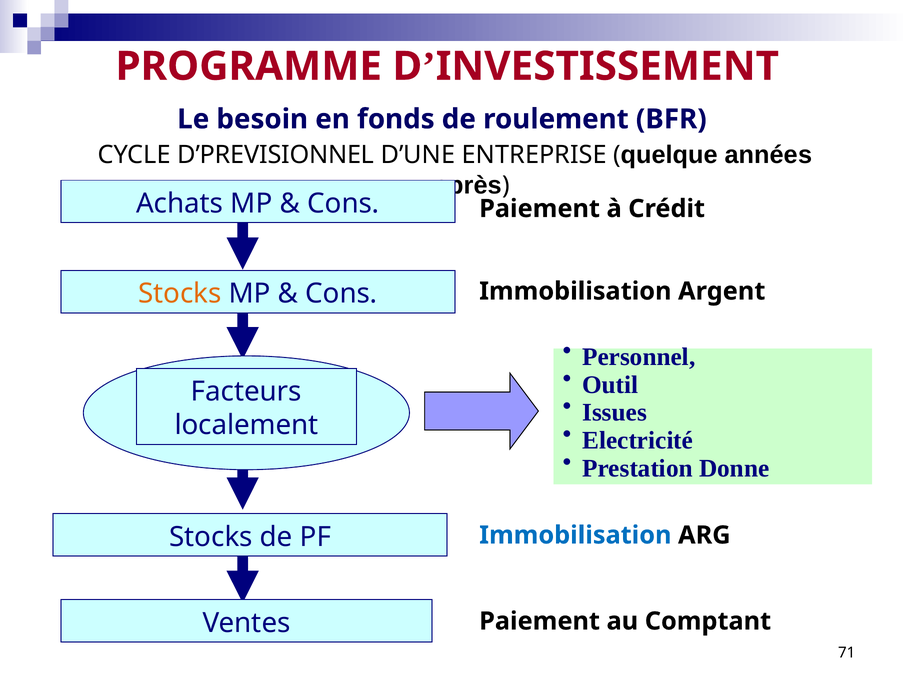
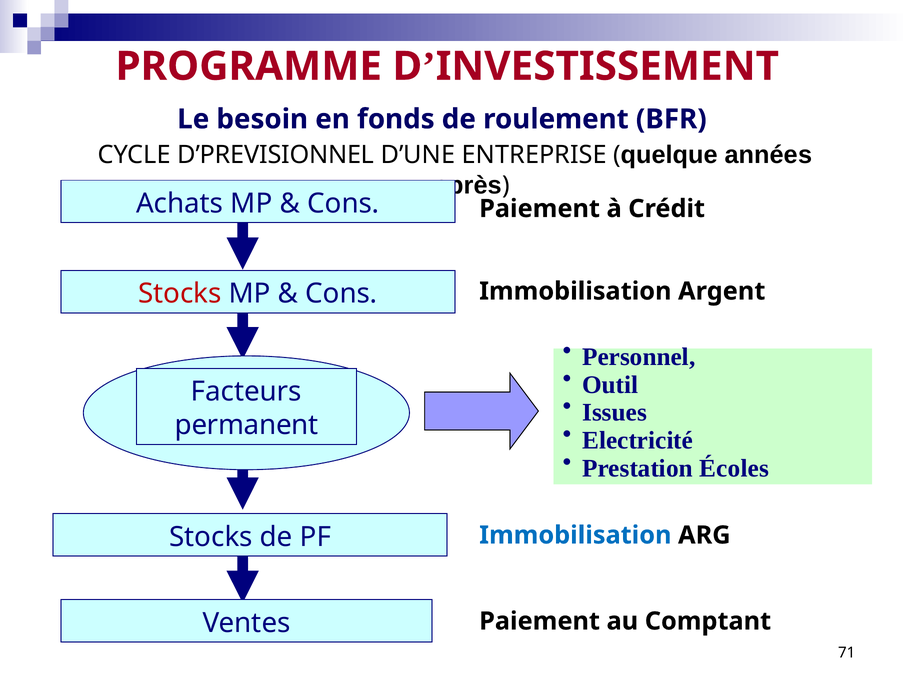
Stocks at (180, 293) colour: orange -> red
localement: localement -> permanent
Donne: Donne -> Écoles
